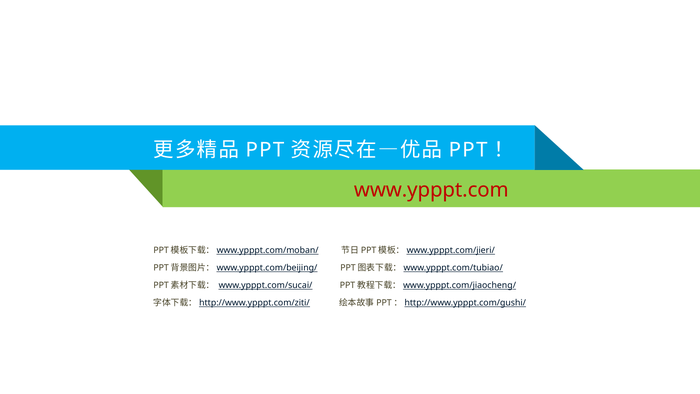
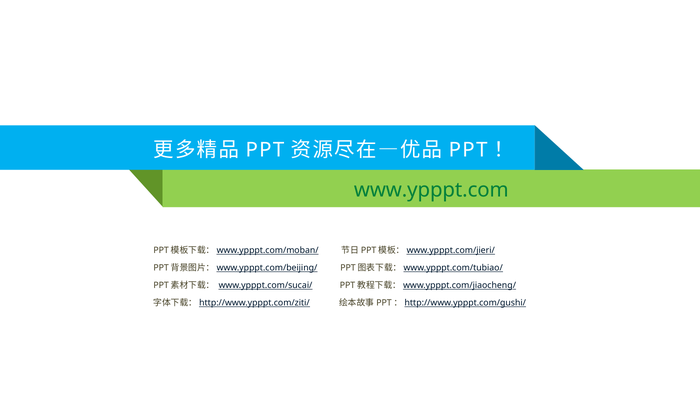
www.ypppt.com colour: red -> green
